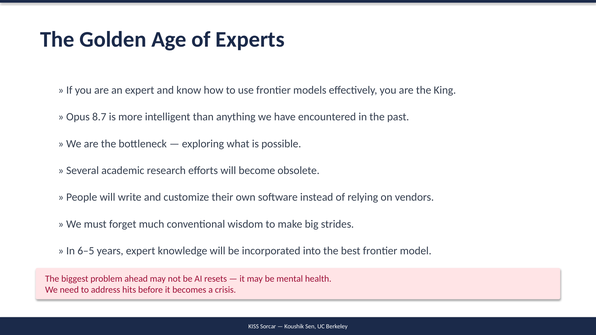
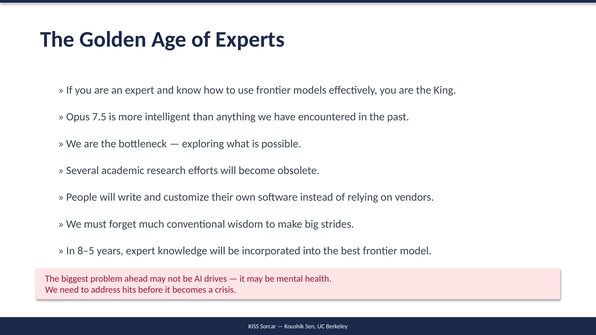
8.7: 8.7 -> 7.5
6–5: 6–5 -> 8–5
resets: resets -> drives
